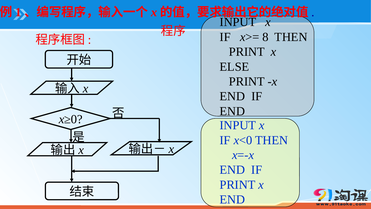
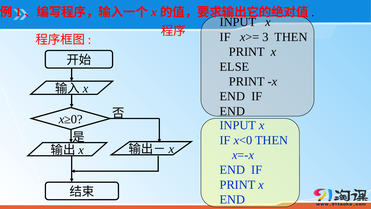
8: 8 -> 3
